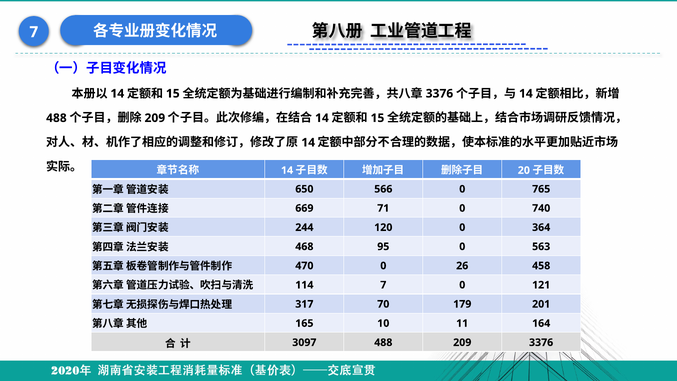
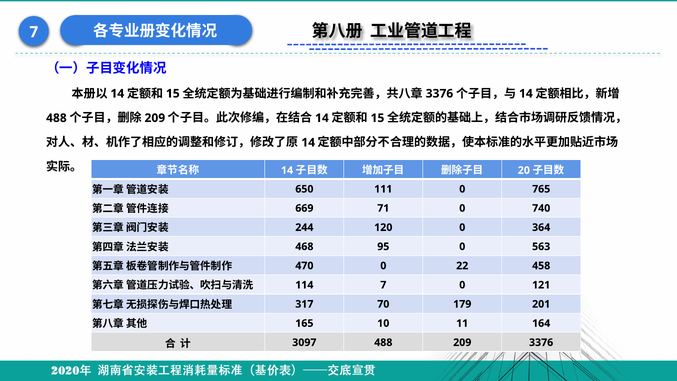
566: 566 -> 111
26: 26 -> 22
